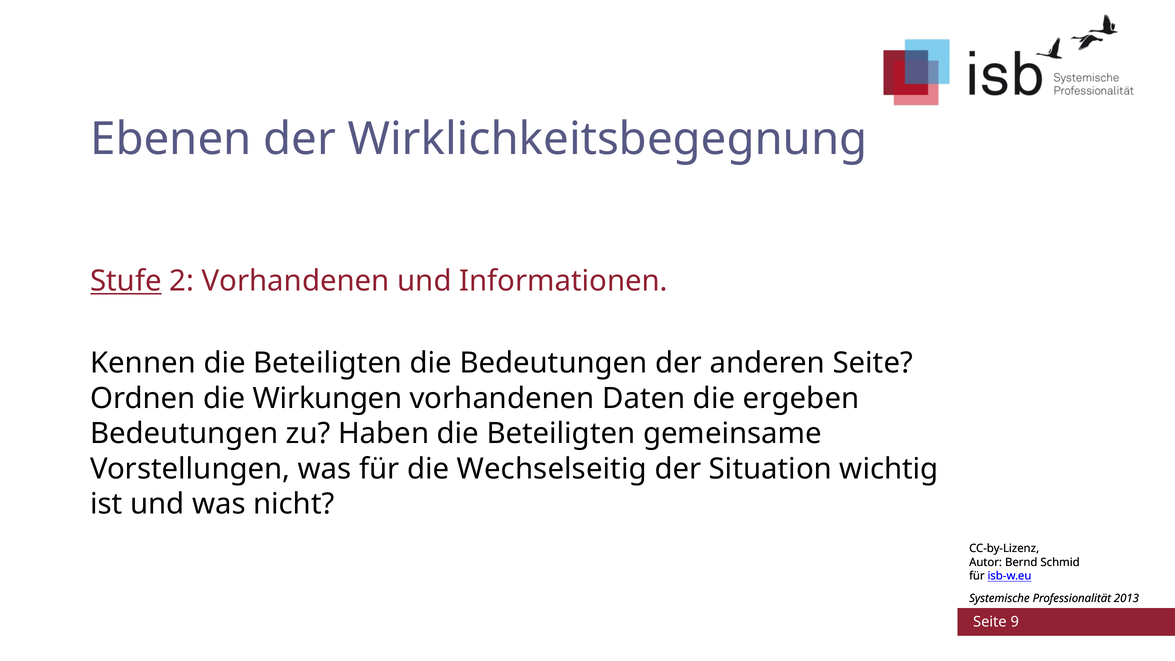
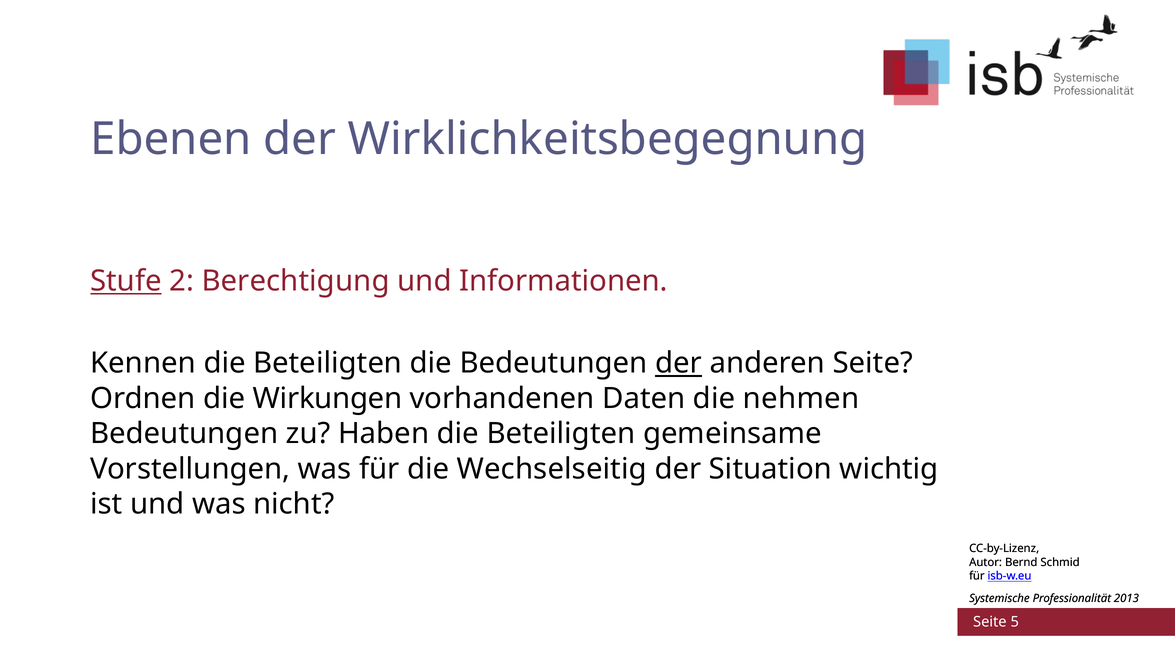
2 Vorhandenen: Vorhandenen -> Berechtigung
der at (679, 363) underline: none -> present
ergeben: ergeben -> nehmen
9: 9 -> 5
